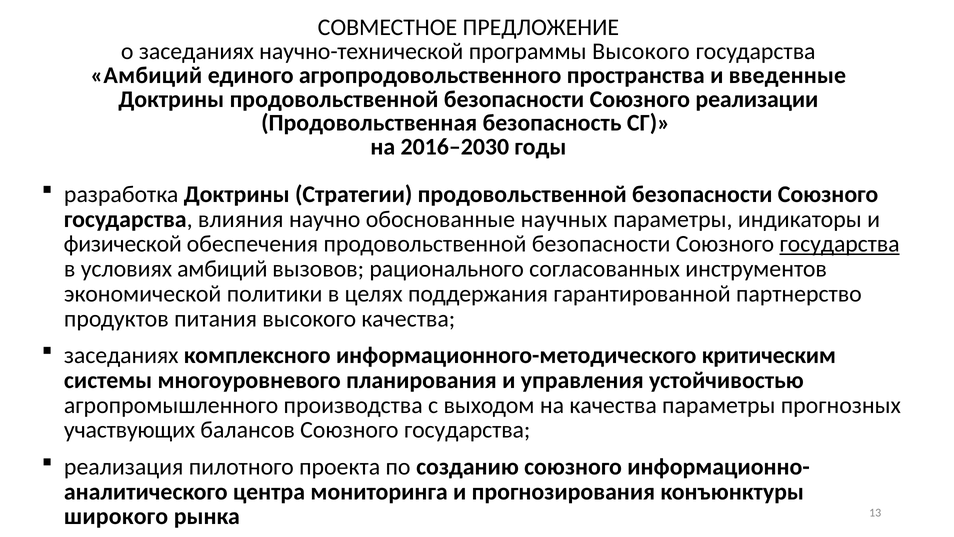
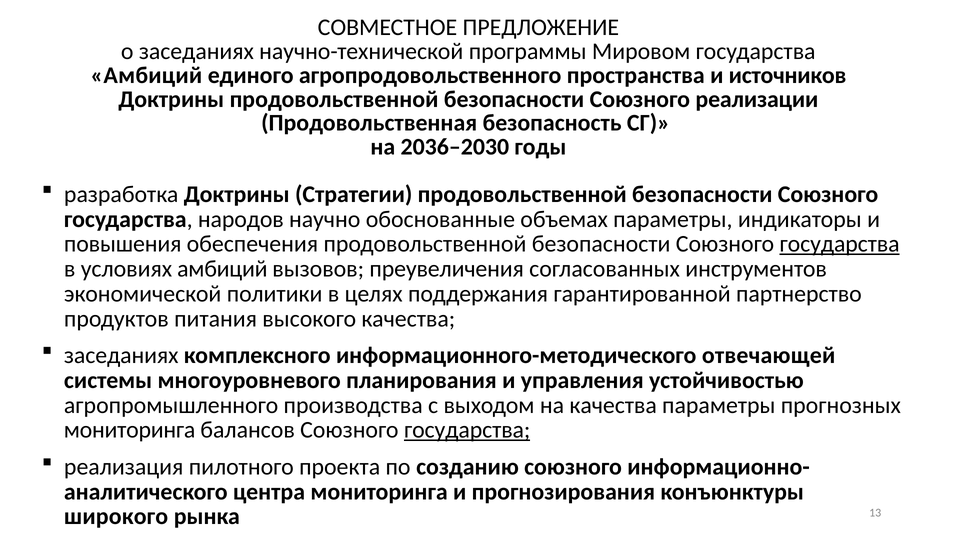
программы Высокого: Высокого -> Мировом
введенные: введенные -> источников
2016–2030: 2016–2030 -> 2036–2030
влияния: влияния -> народов
научных: научных -> объемах
физической: физической -> повышения
рационального: рационального -> преувеличения
критическим: критическим -> отвечающей
участвующих at (130, 430): участвующих -> мониторинга
государства at (467, 430) underline: none -> present
